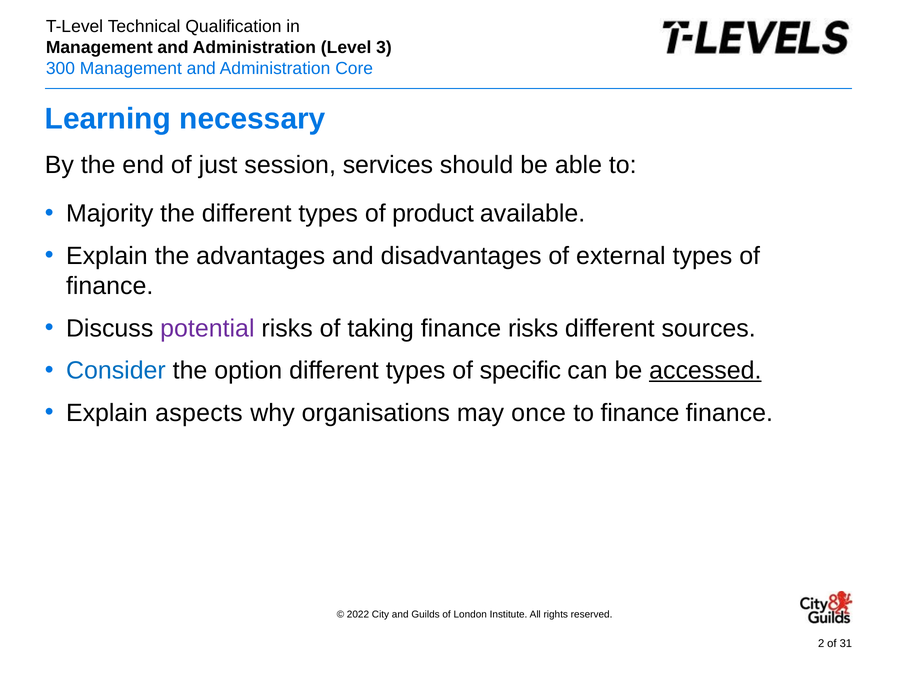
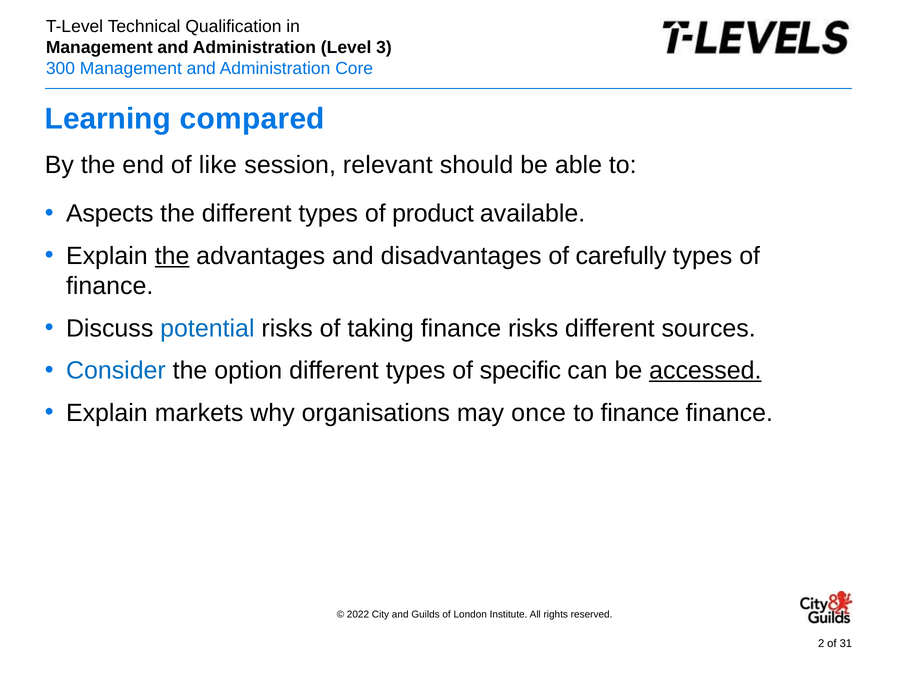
necessary: necessary -> compared
just: just -> like
services: services -> relevant
Majority: Majority -> Aspects
the at (172, 256) underline: none -> present
external: external -> carefully
potential colour: purple -> blue
aspects: aspects -> markets
